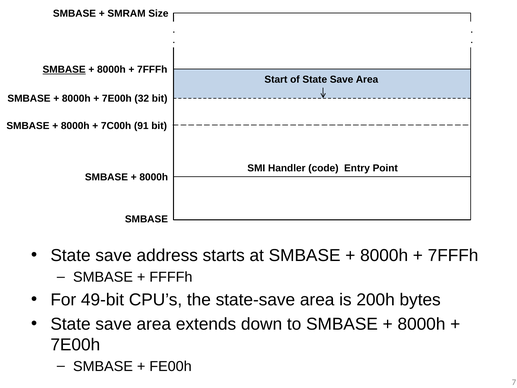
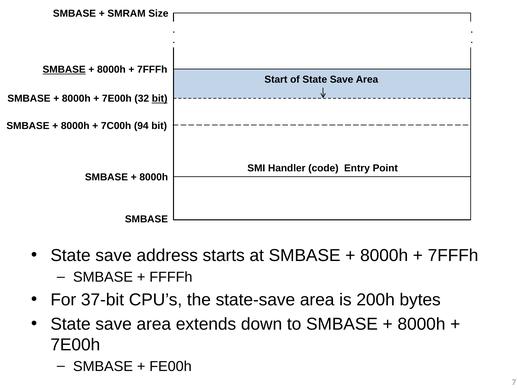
bit at (160, 99) underline: none -> present
91: 91 -> 94
49-bit: 49-bit -> 37-bit
